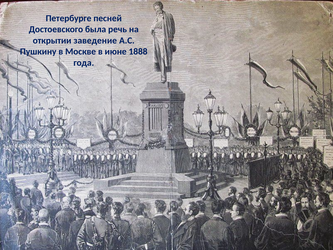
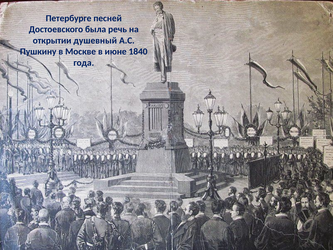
заведение: заведение -> душевный
1888: 1888 -> 1840
